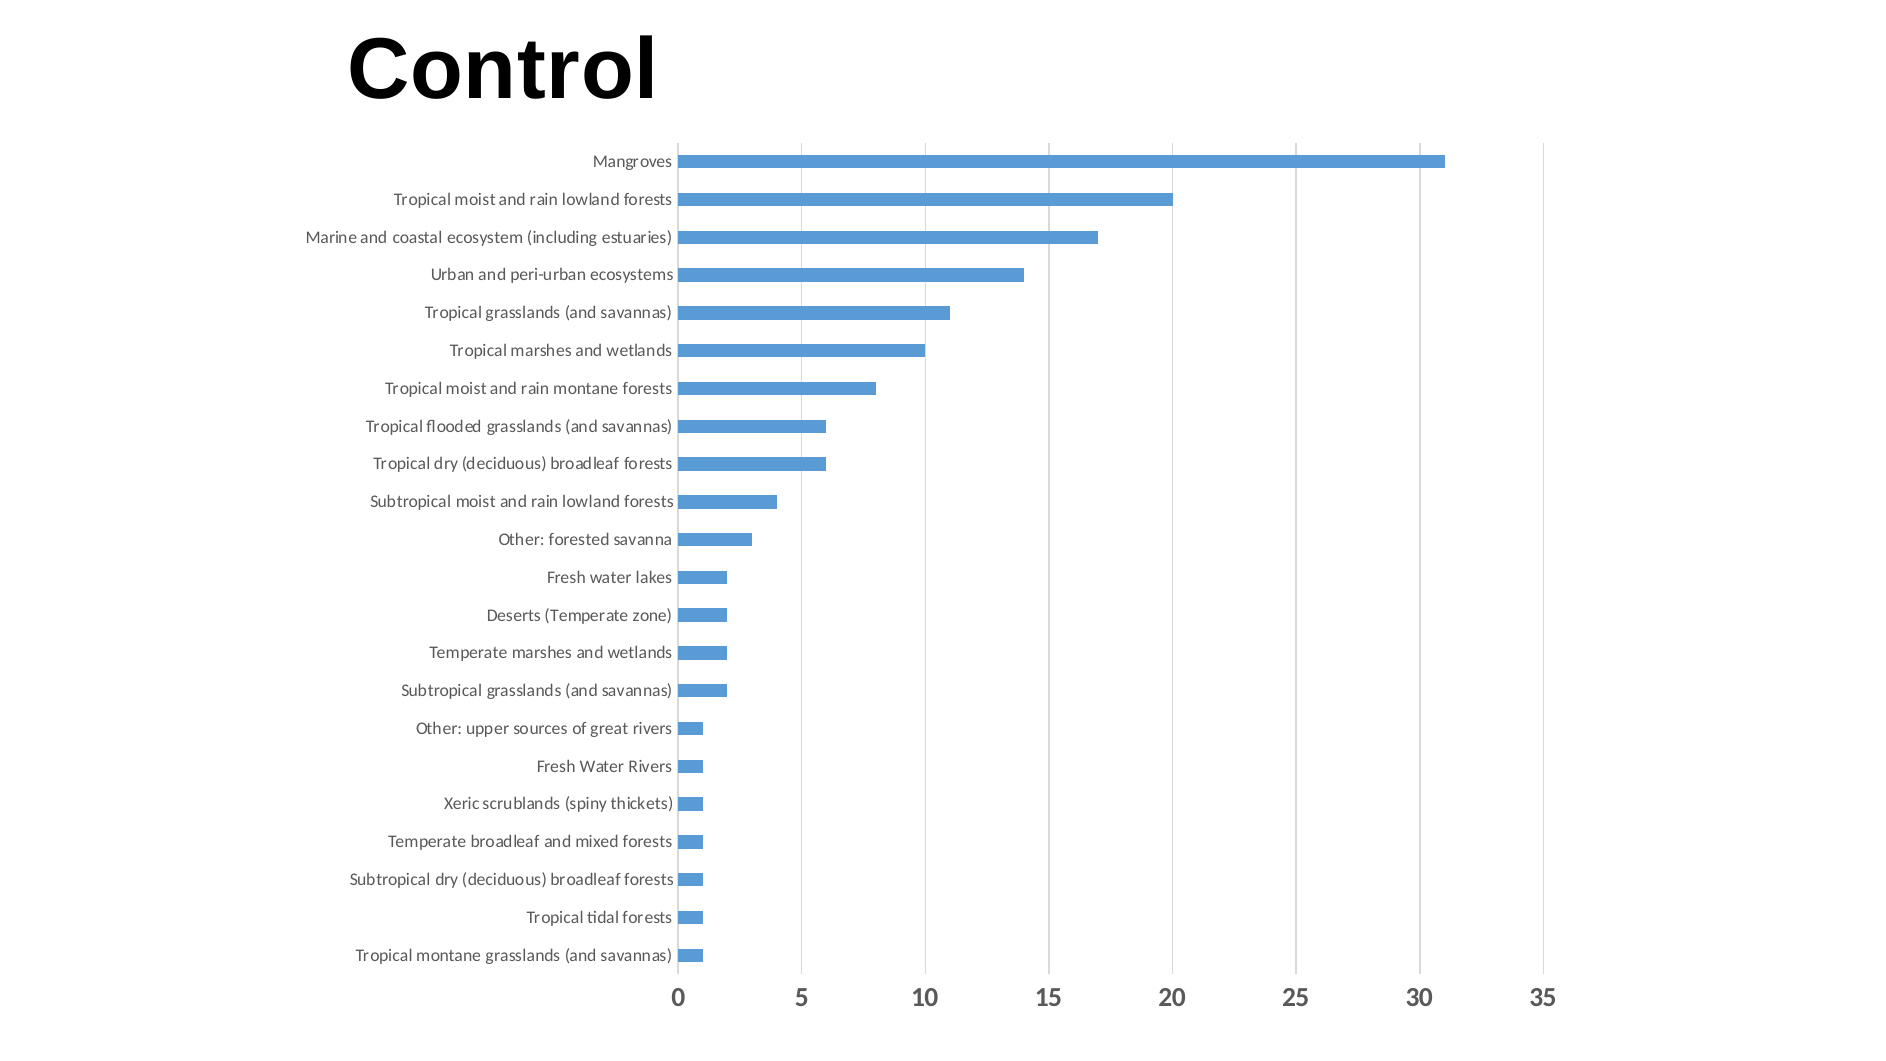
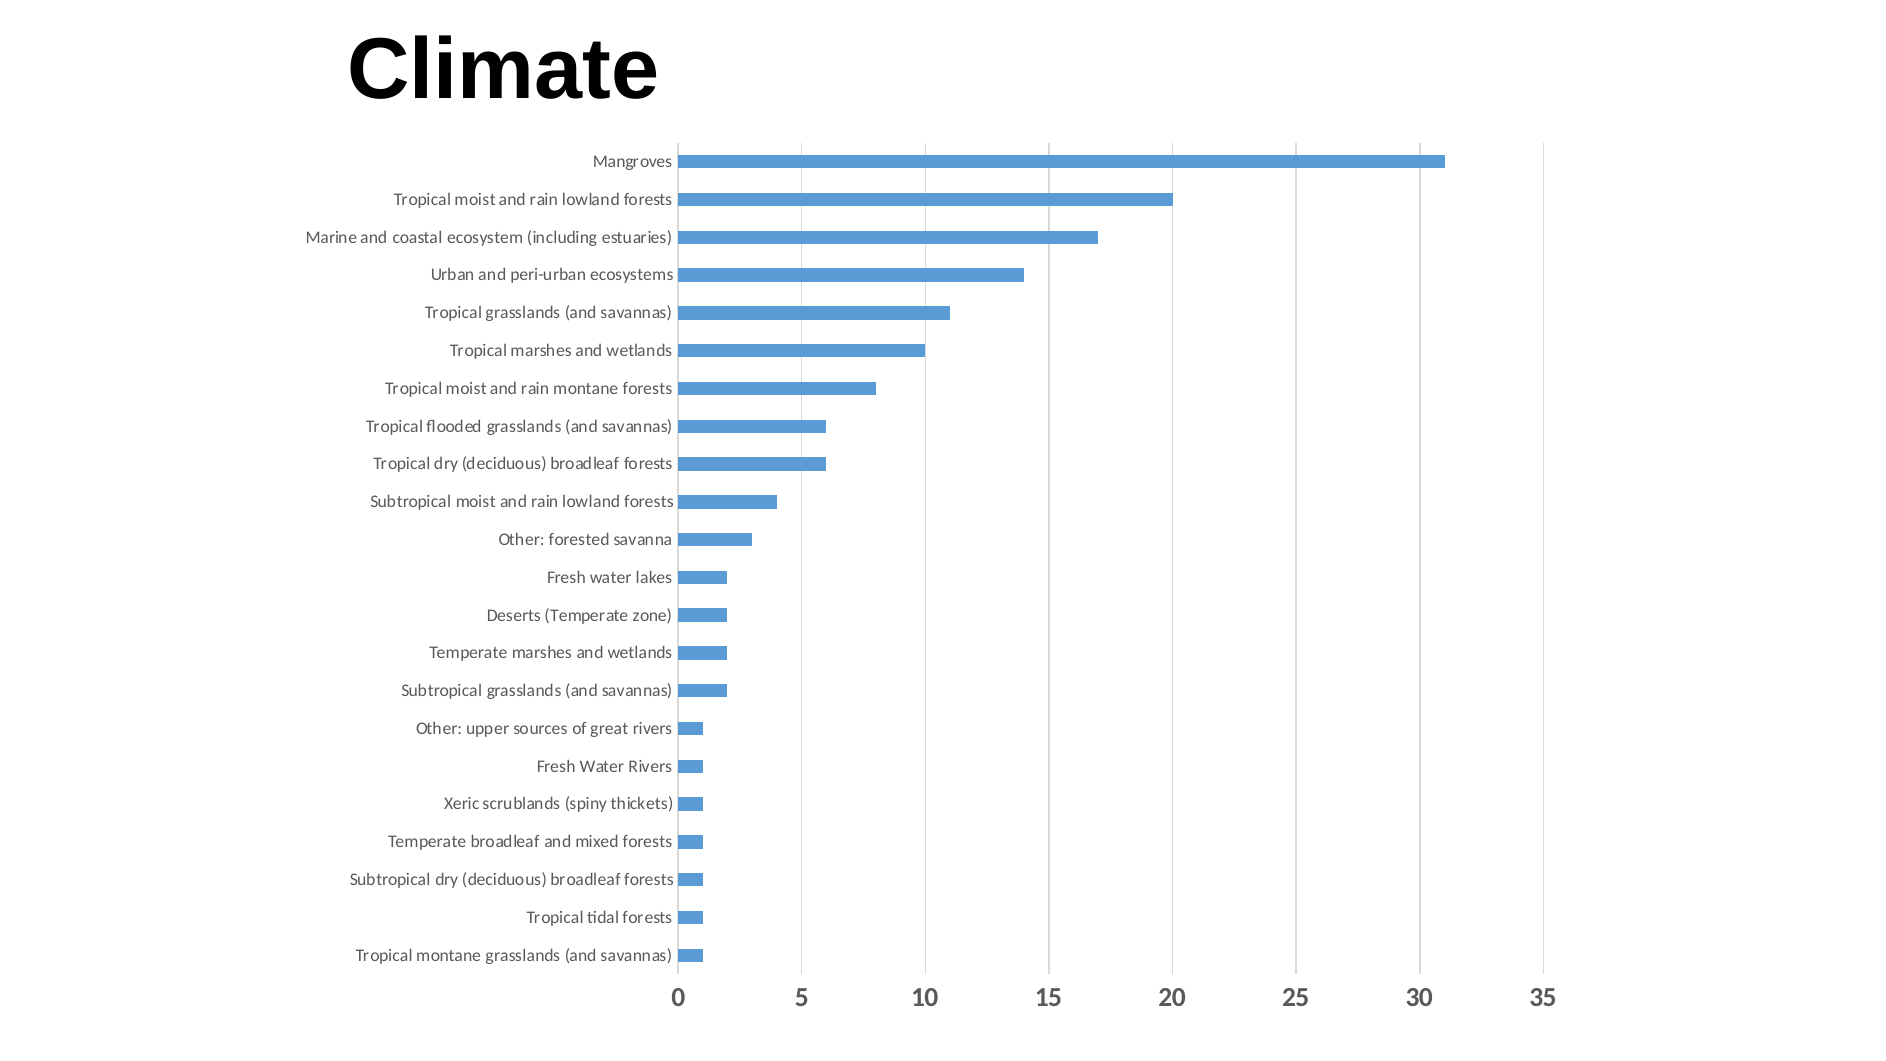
Control: Control -> Climate
